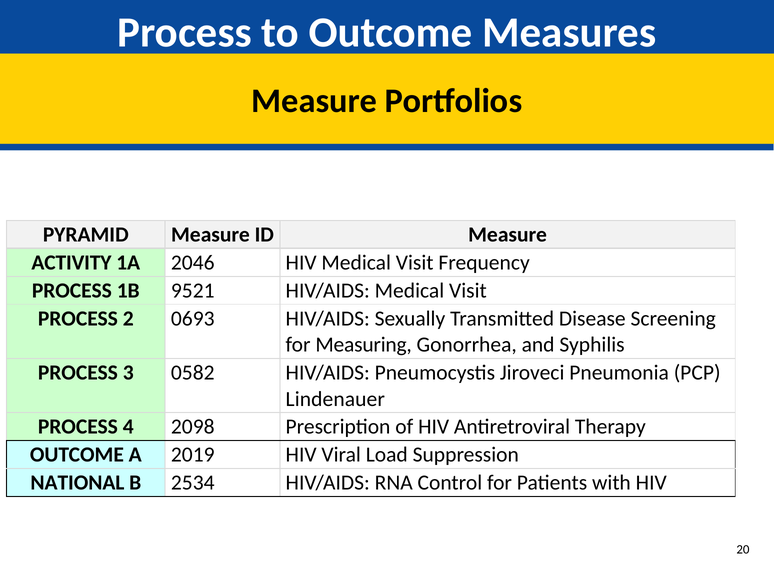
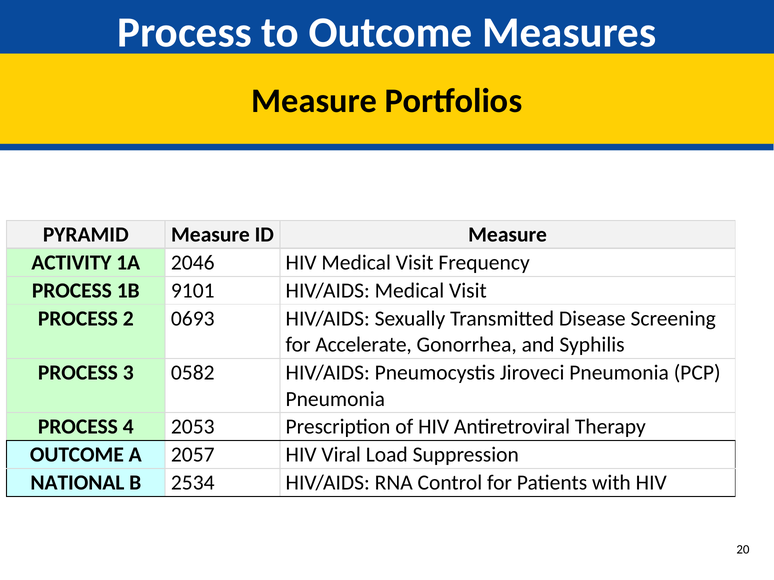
9521: 9521 -> 9101
Measuring: Measuring -> Accelerate
Lindenauer at (335, 399): Lindenauer -> Pneumonia
2098: 2098 -> 2053
2019: 2019 -> 2057
